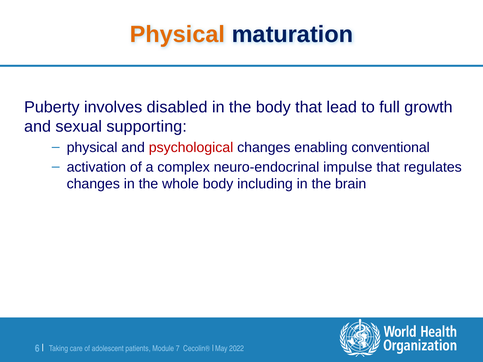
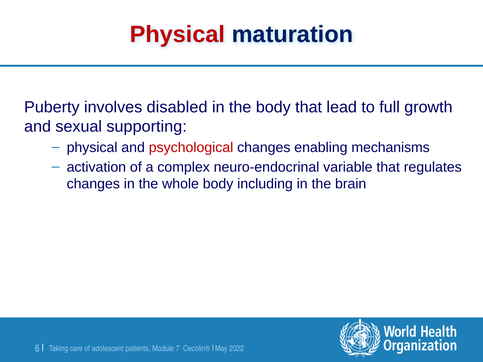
Physical at (177, 34) colour: orange -> red
conventional: conventional -> mechanisms
impulse: impulse -> variable
